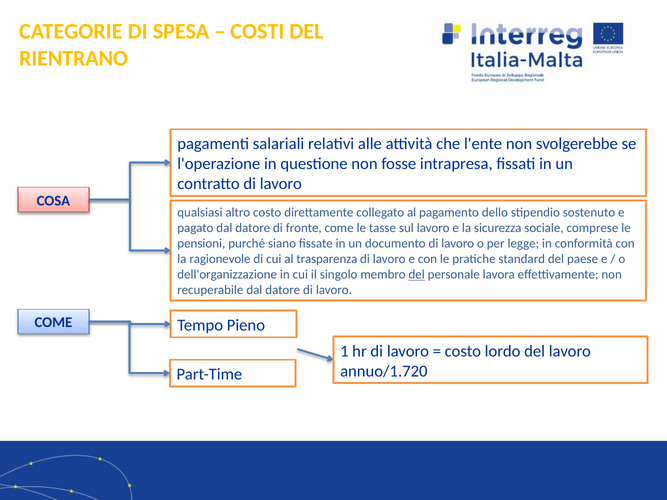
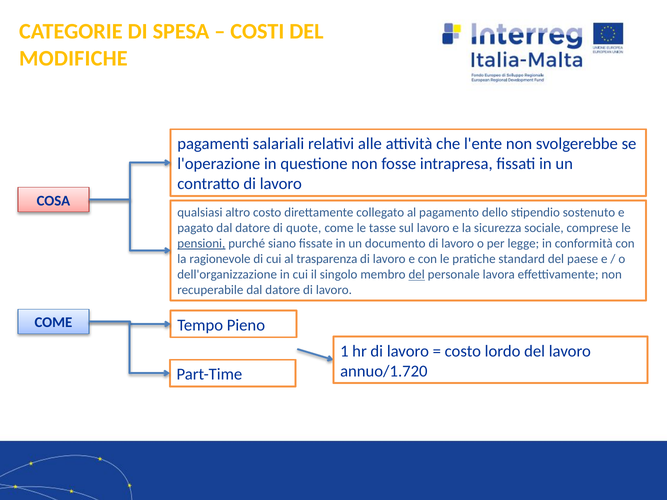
RIENTRANO: RIENTRANO -> MODIFICHE
fronte: fronte -> quote
pensioni underline: none -> present
